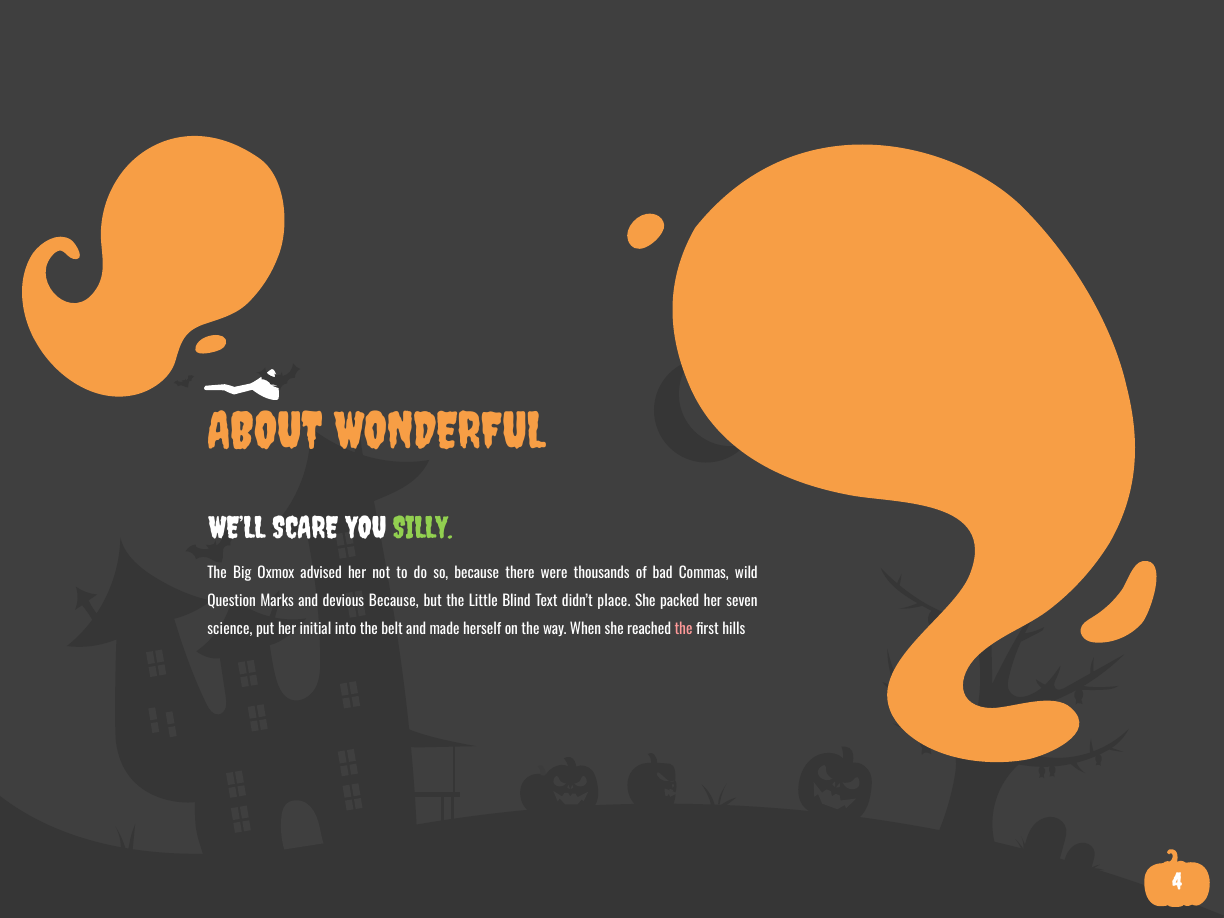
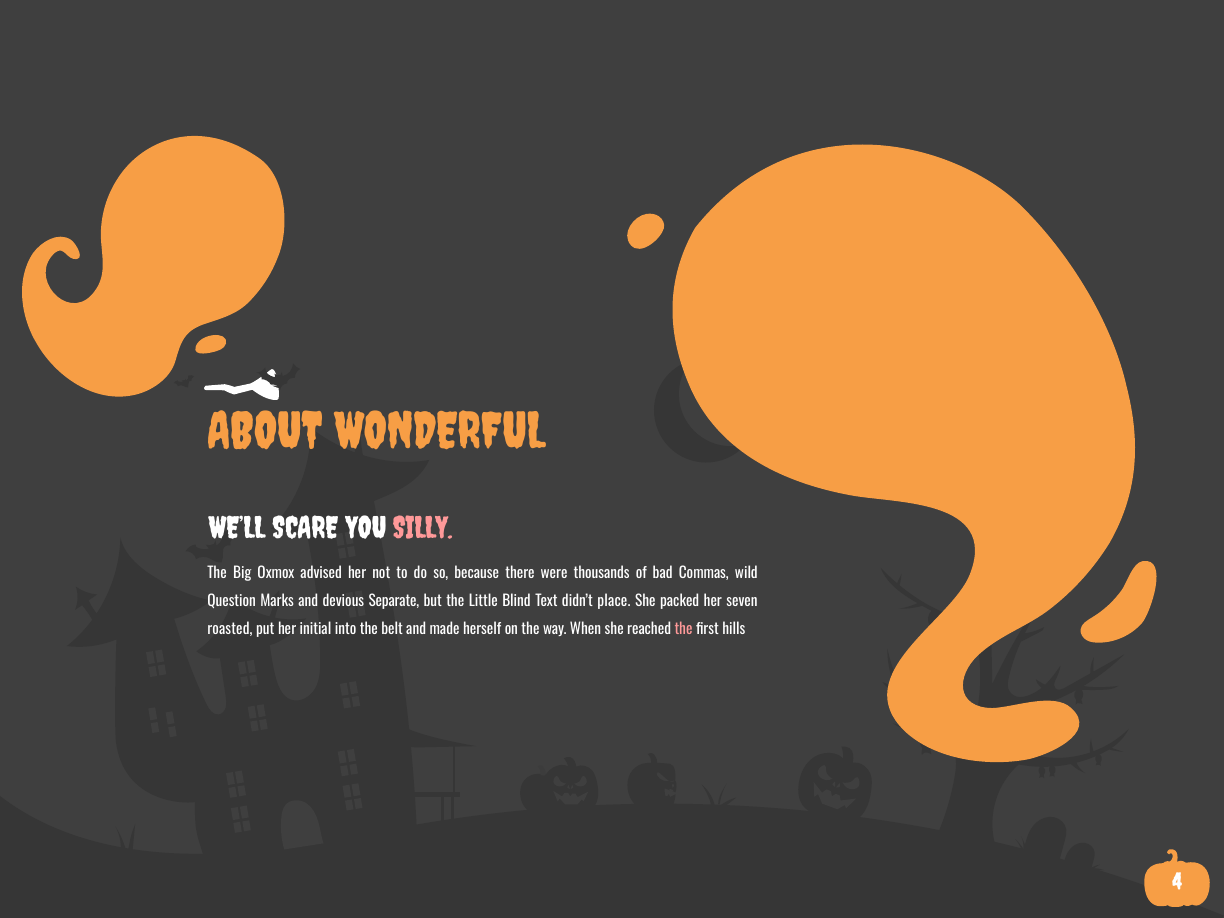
SILLY colour: light green -> pink
devious Because: Because -> Separate
science: science -> roasted
